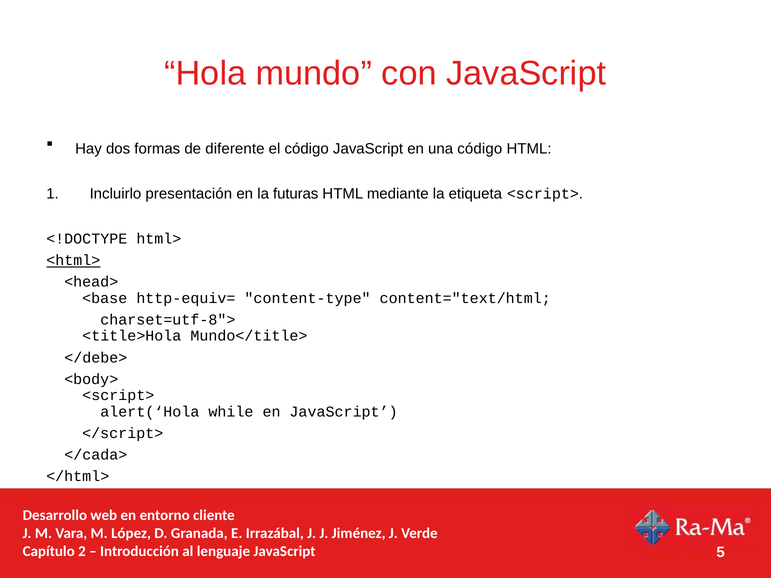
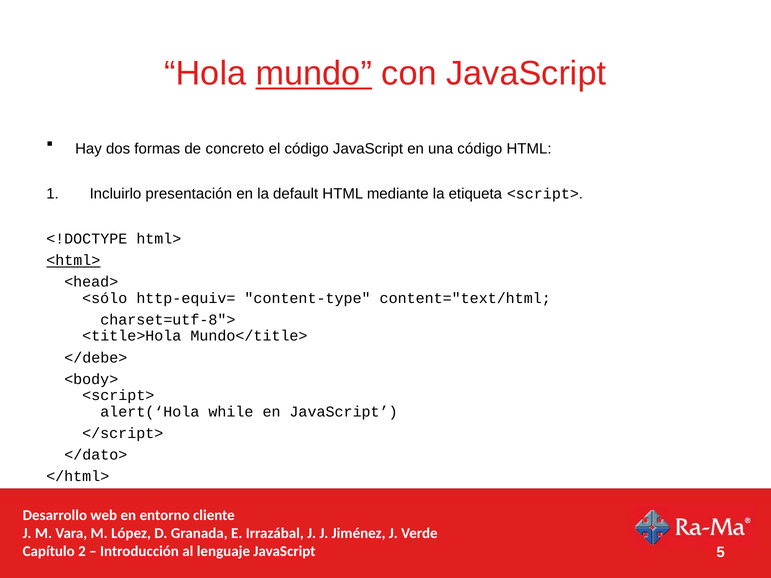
mundo underline: none -> present
diferente: diferente -> concreto
futuras: futuras -> default
<base: <base -> <sólo
</cada>: </cada> -> </dato>
